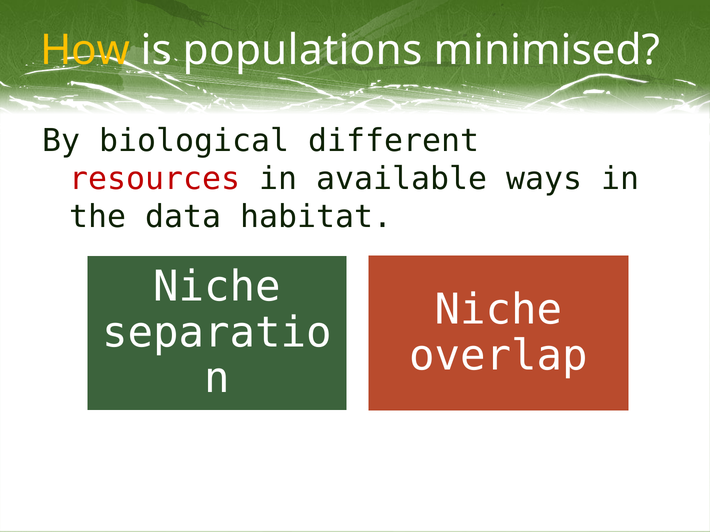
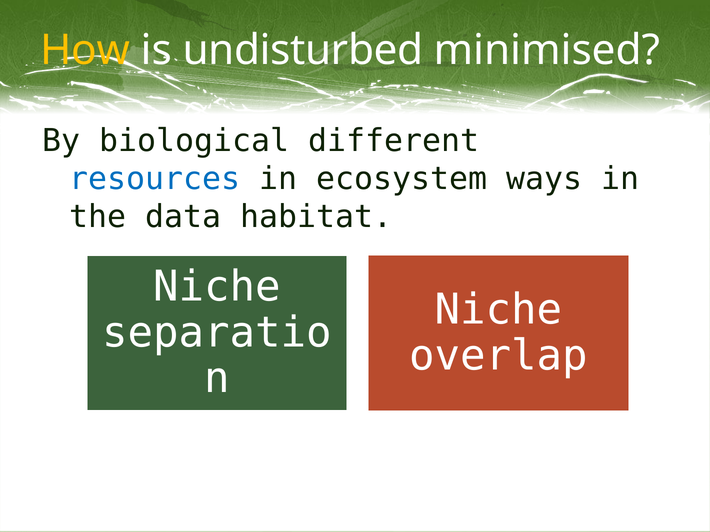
populations: populations -> undisturbed
resources colour: red -> blue
available: available -> ecosystem
